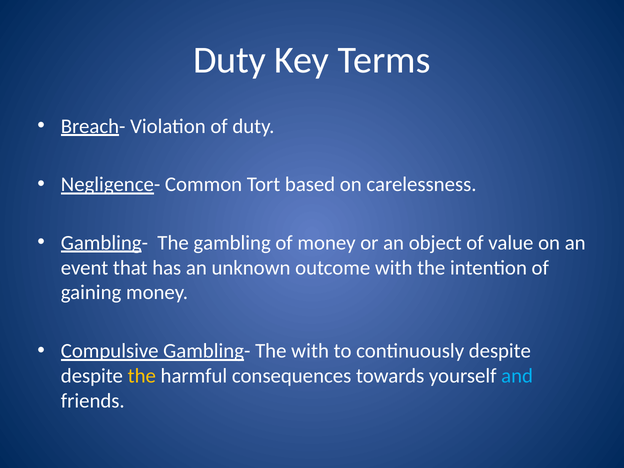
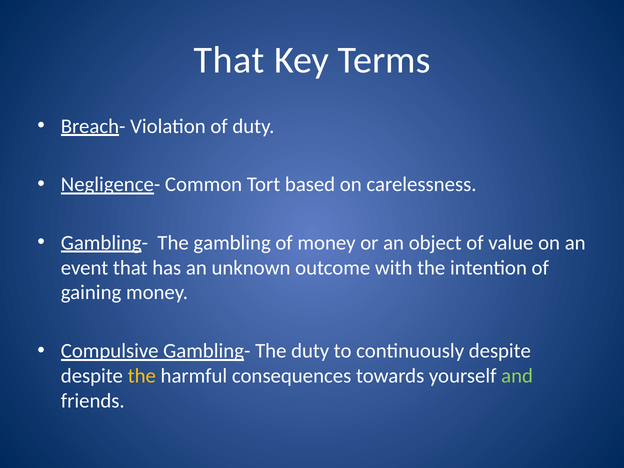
Duty at (229, 60): Duty -> That
The with: with -> duty
and colour: light blue -> light green
